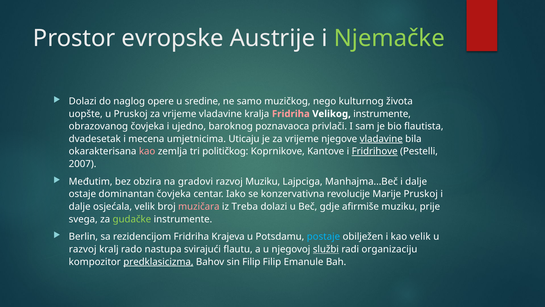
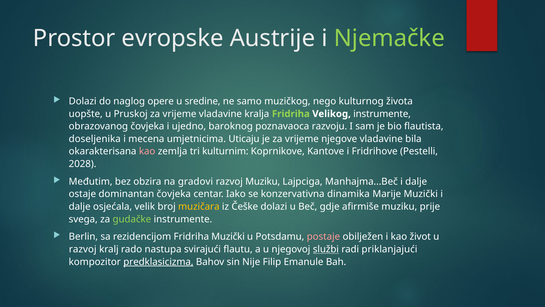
Fridriha at (291, 114) colour: pink -> light green
privlači: privlači -> razvoju
dvadesetak: dvadesetak -> doseljenika
vladavine at (381, 139) underline: present -> none
političkog: političkog -> kulturnim
Fridrihove underline: present -> none
2007: 2007 -> 2028
revolucije: revolucije -> dinamika
Marije Pruskoj: Pruskoj -> Muzički
muzičara colour: pink -> yellow
Treba: Treba -> Češke
Fridriha Krajeva: Krajeva -> Muzički
postaje colour: light blue -> pink
kao velik: velik -> život
organizaciju: organizaciju -> priklanjajući
sin Filip: Filip -> Nije
